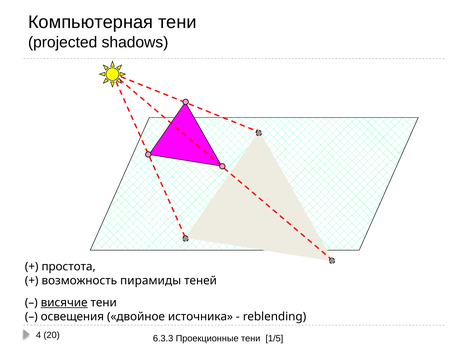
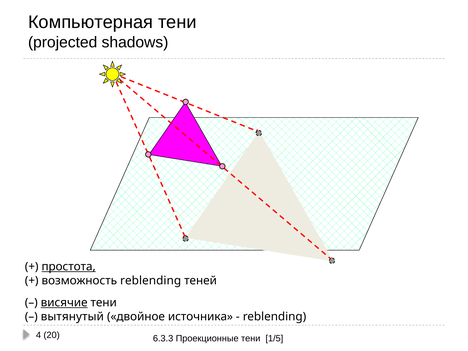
простота underline: none -> present
возможность пирамиды: пирамиды -> reblending
освещения: освещения -> вытянутый
